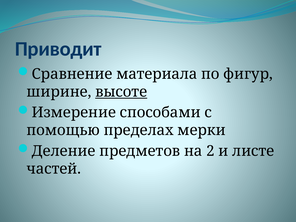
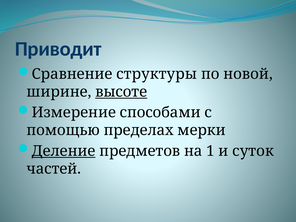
материала: материала -> структуры
фигур: фигур -> новой
Деление underline: none -> present
2: 2 -> 1
листе: листе -> суток
